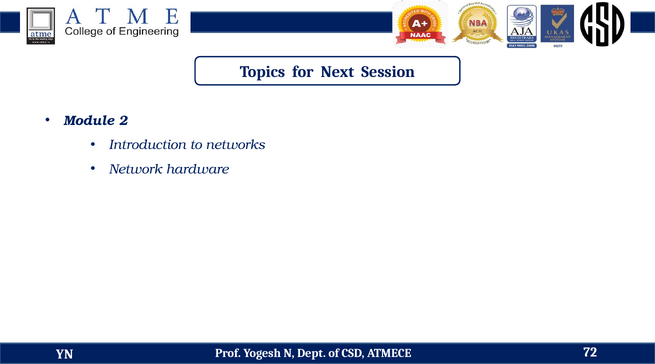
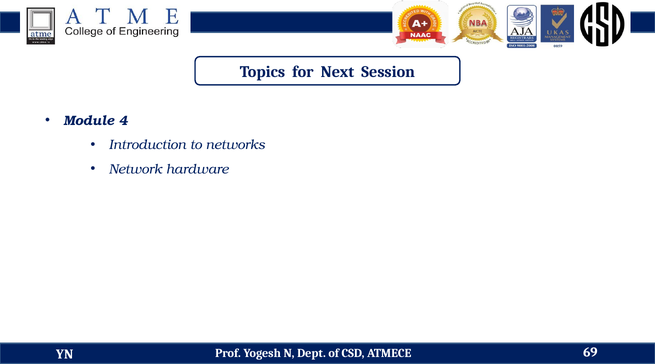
2: 2 -> 4
72: 72 -> 69
